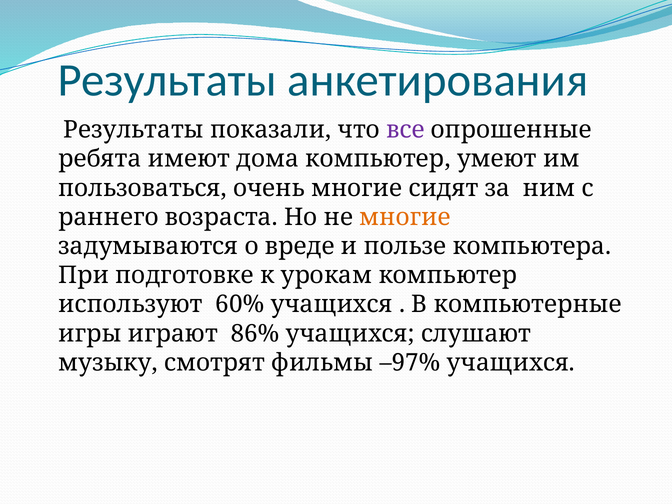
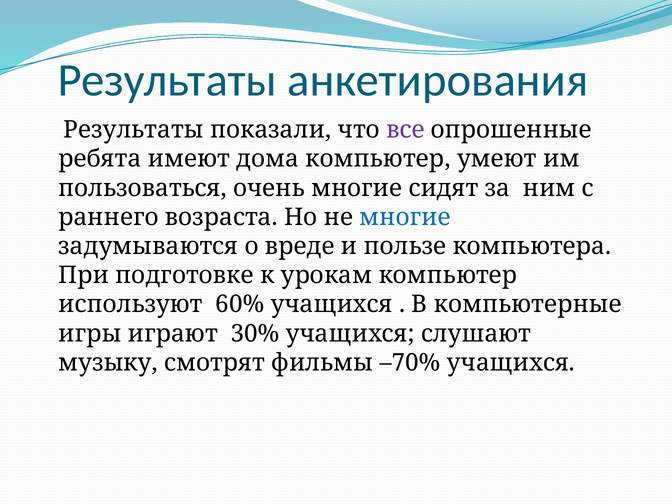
многие at (405, 217) colour: orange -> blue
86%: 86% -> 30%
–97%: –97% -> –70%
